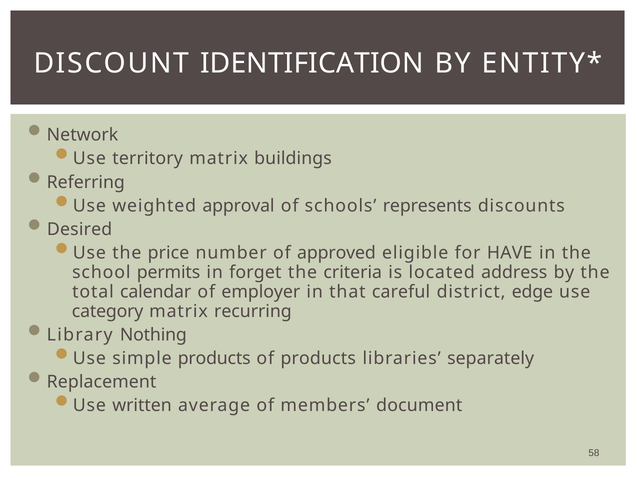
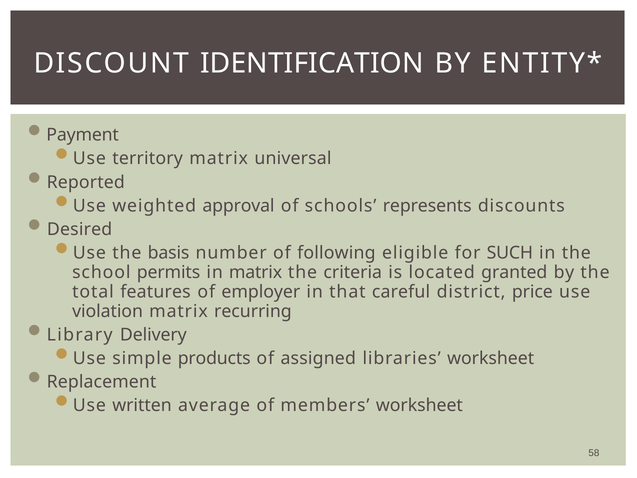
Network: Network -> Payment
buildings: buildings -> universal
Referring: Referring -> Reported
price: price -> basis
approved: approved -> following
HAVE: HAVE -> SUCH
in forget: forget -> matrix
address: address -> granted
calendar: calendar -> features
edge: edge -> price
category: category -> violation
Nothing: Nothing -> Delivery
of products: products -> assigned
libraries separately: separately -> worksheet
members document: document -> worksheet
